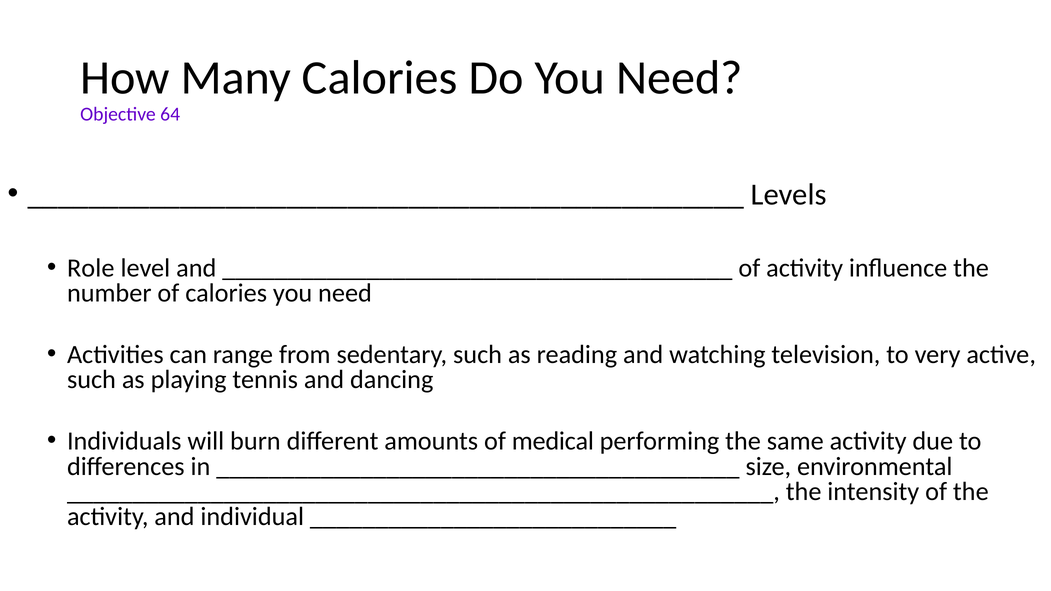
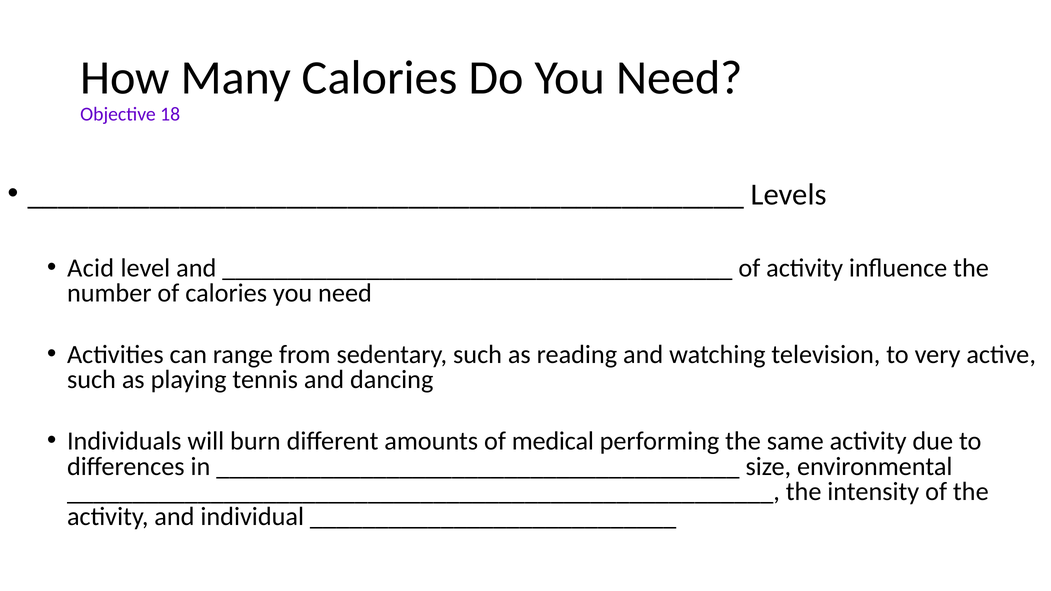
64: 64 -> 18
Role: Role -> Acid
